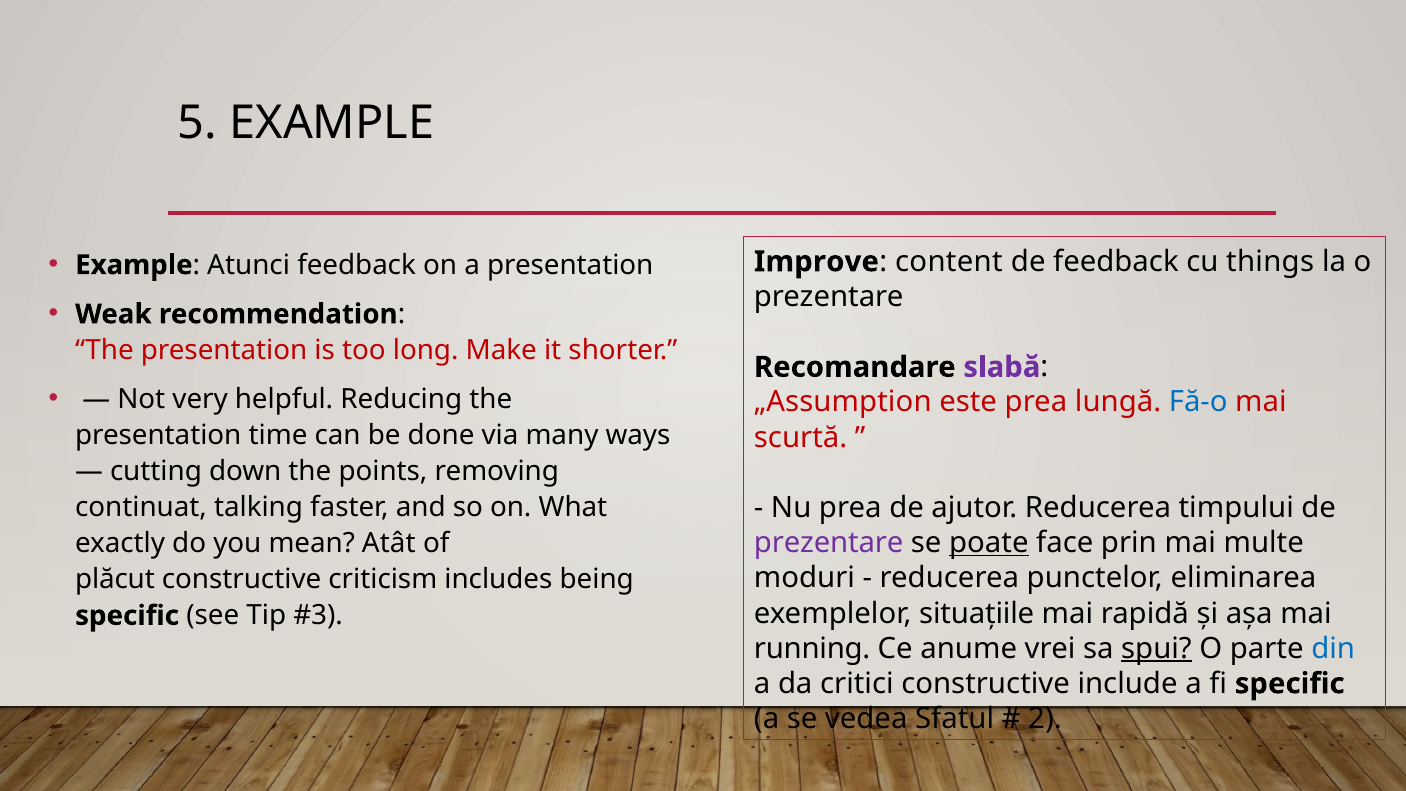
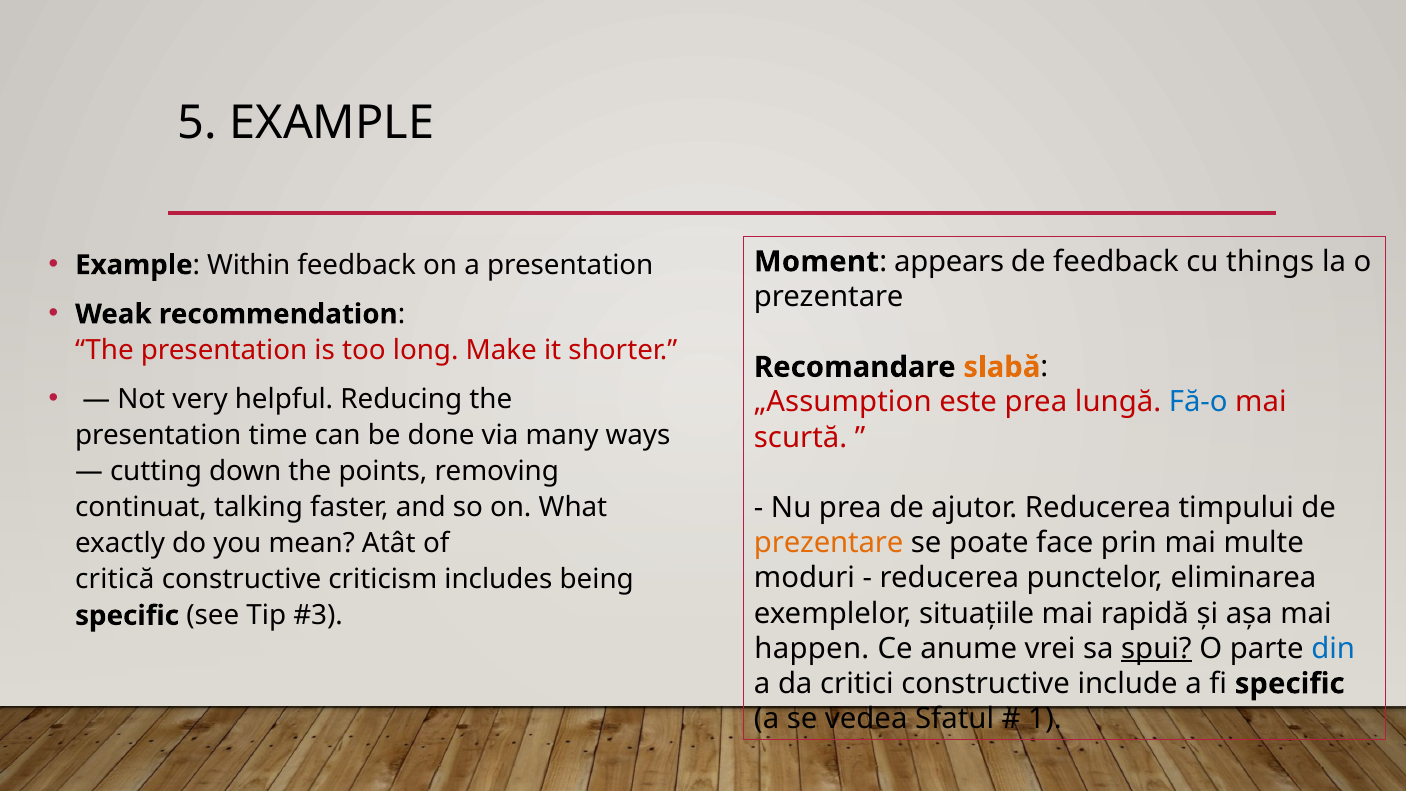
Atunci: Atunci -> Within
Improve: Improve -> Moment
content: content -> appears
slabă colour: purple -> orange
prezentare at (829, 543) colour: purple -> orange
poate underline: present -> none
plăcut: plăcut -> critică
running: running -> happen
2: 2 -> 1
